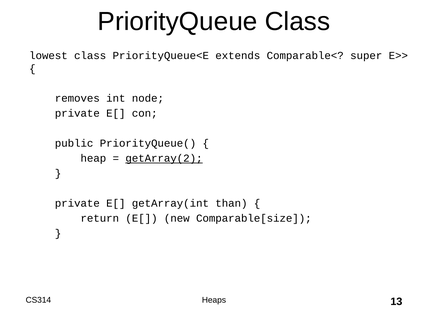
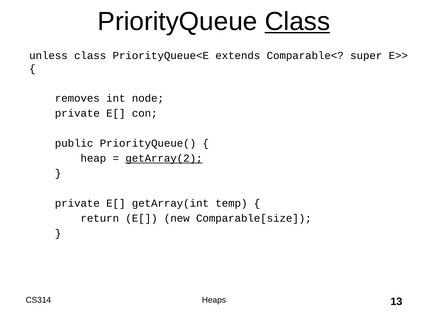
Class at (297, 21) underline: none -> present
lowest: lowest -> unless
than: than -> temp
